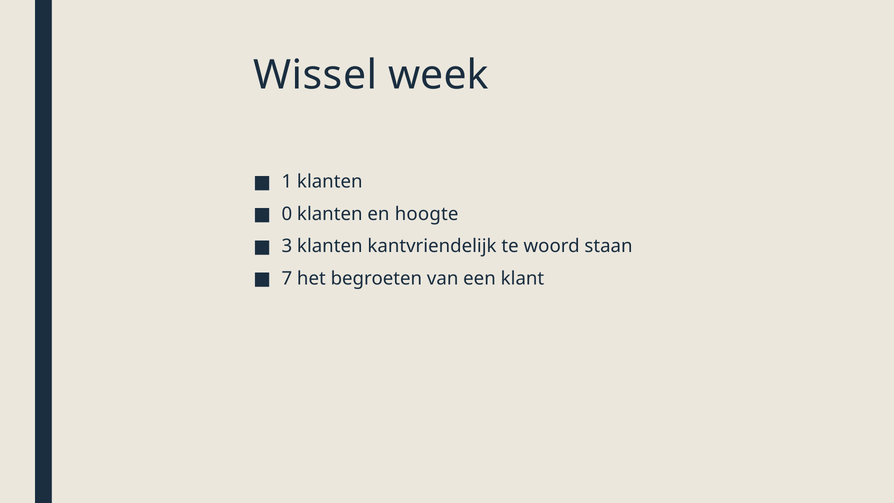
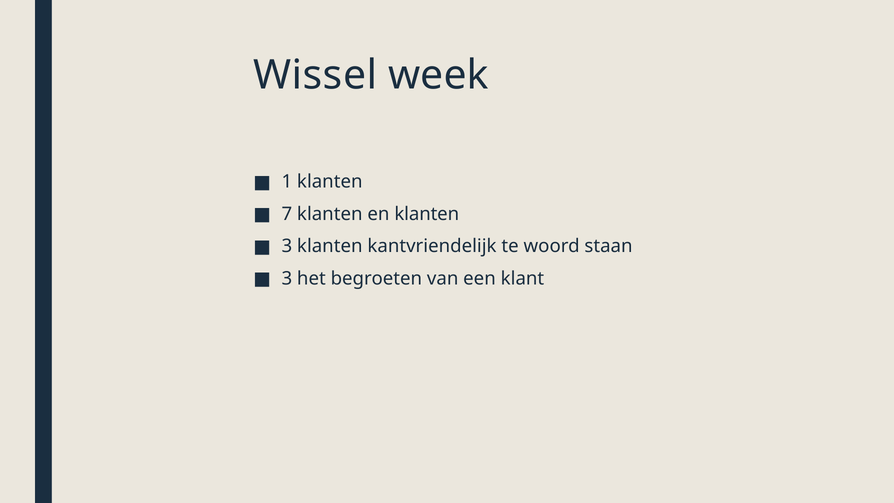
0: 0 -> 7
en hoogte: hoogte -> klanten
7 at (287, 278): 7 -> 3
